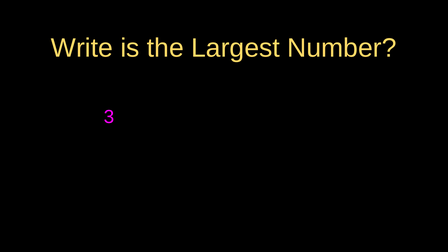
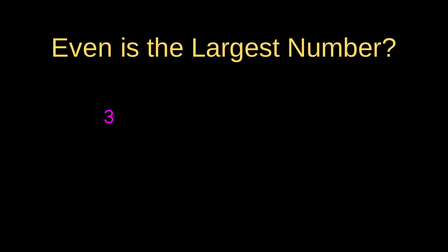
Write: Write -> Even
